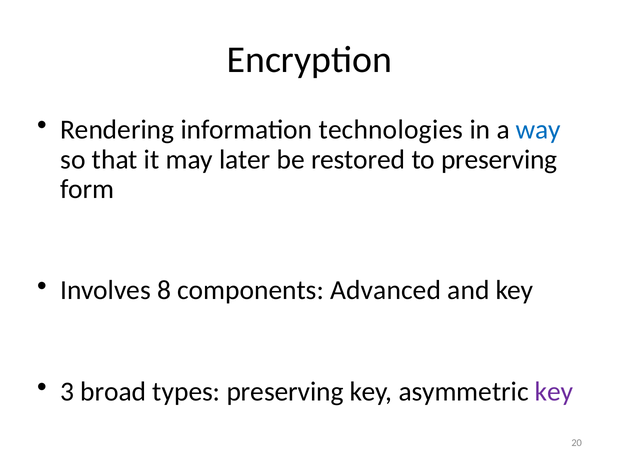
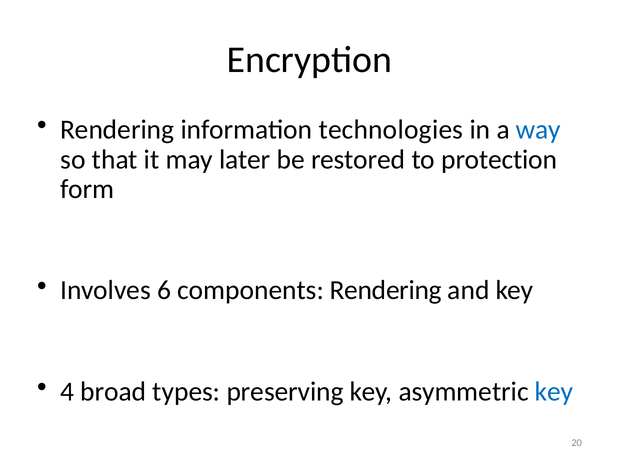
to preserving: preserving -> protection
8: 8 -> 6
components Advanced: Advanced -> Rendering
3: 3 -> 4
key at (554, 392) colour: purple -> blue
